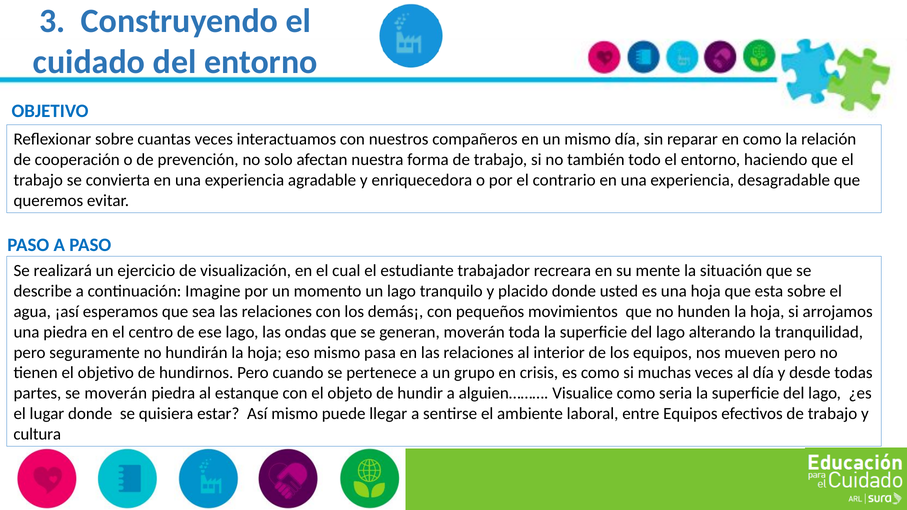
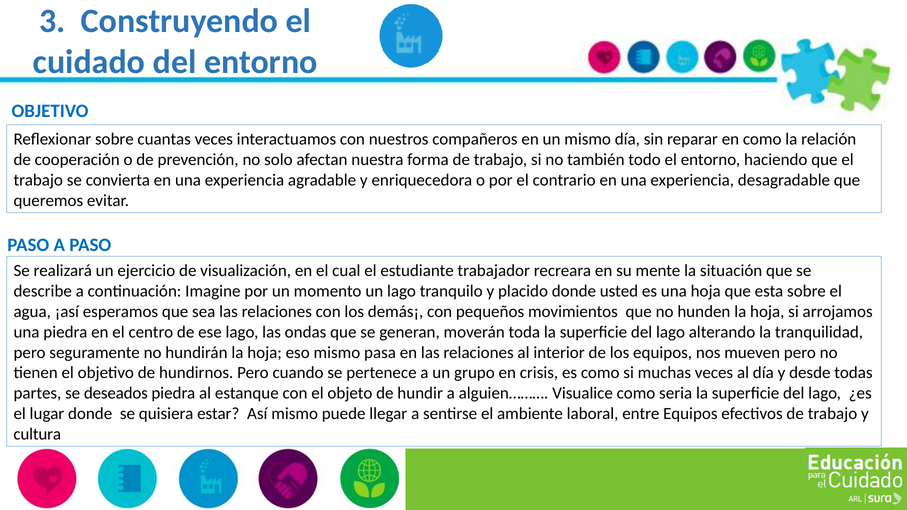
se moverán: moverán -> deseados
